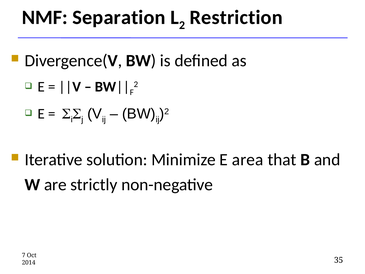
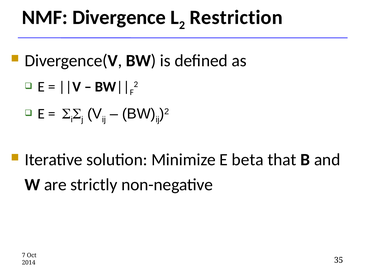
Separation: Separation -> Divergence
area: area -> beta
